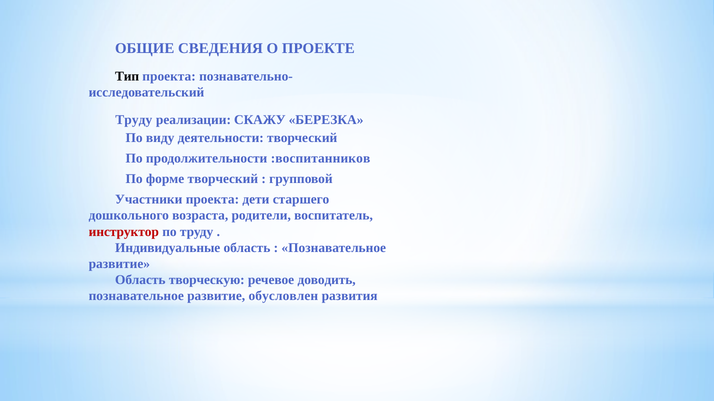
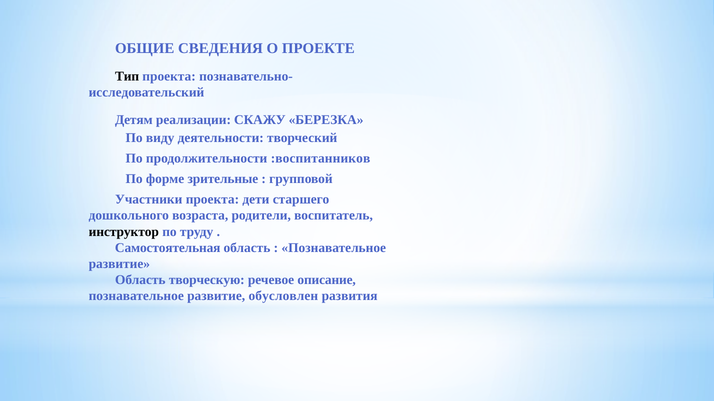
Труду at (134, 120): Труду -> Детям
форме творческий: творческий -> зрительные
инструктор colour: red -> black
Индивидуальные: Индивидуальные -> Самостоятельная
доводить: доводить -> описание
